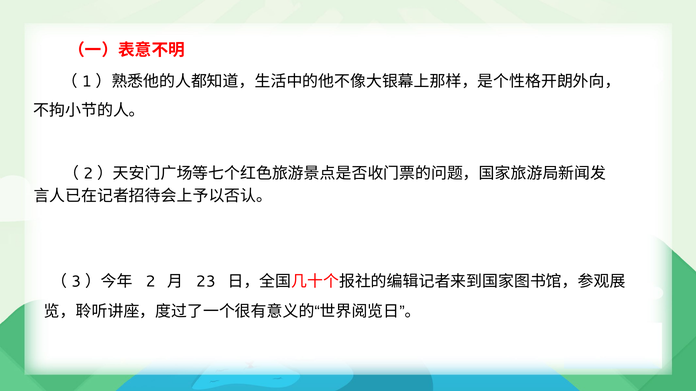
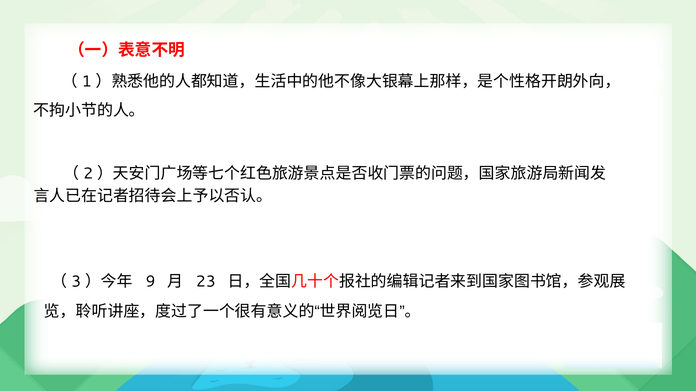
2: 2 -> 9
